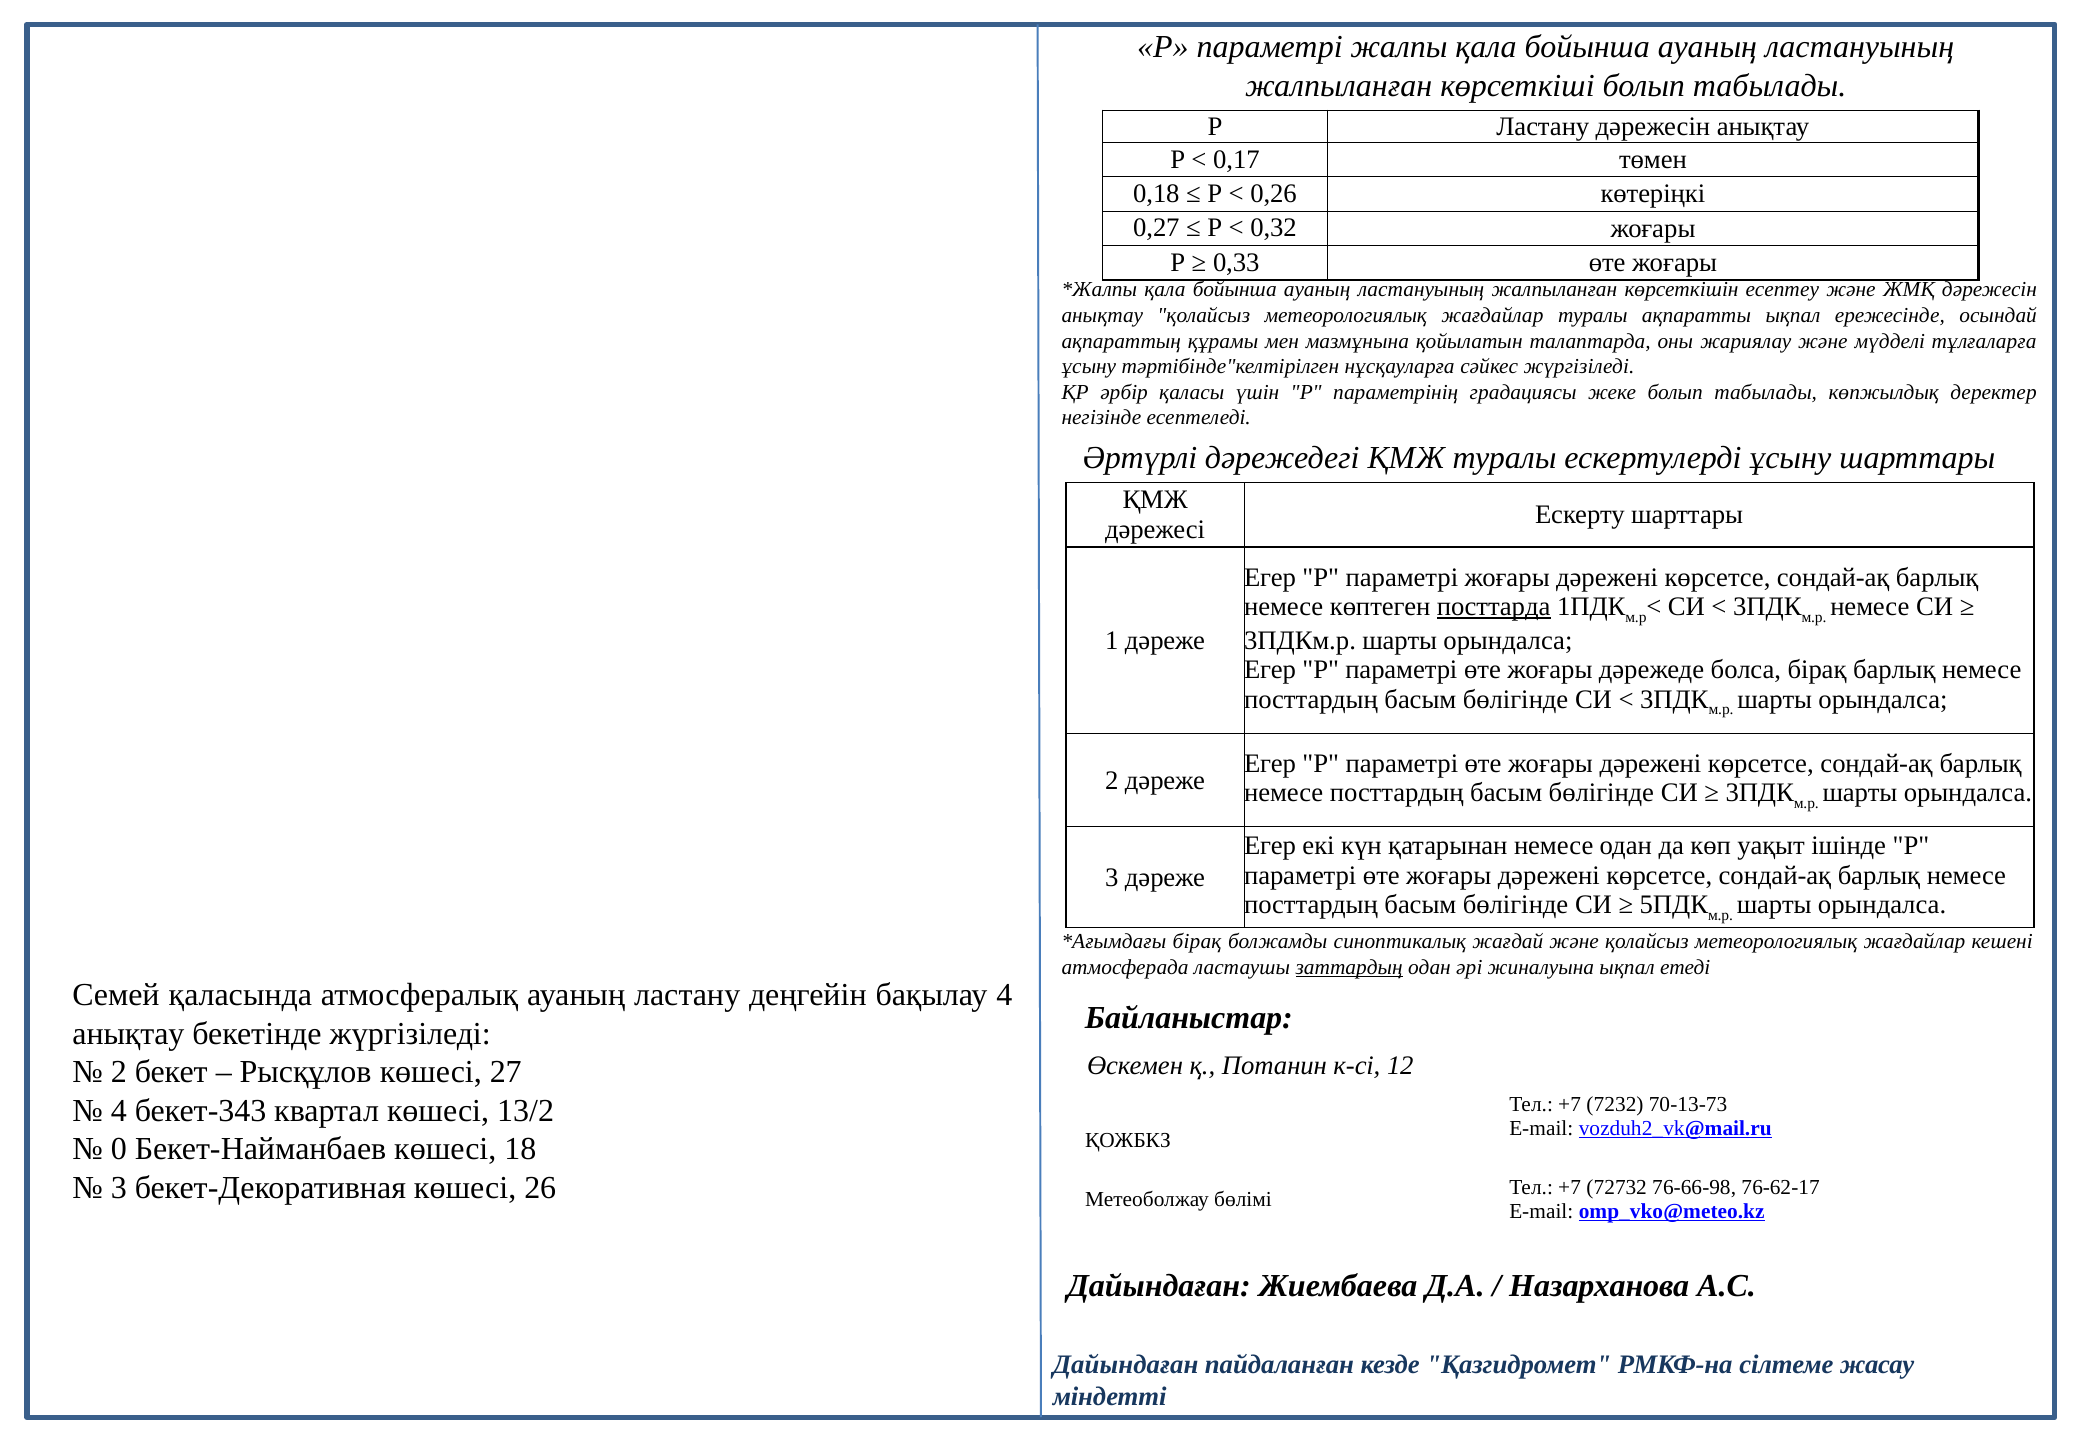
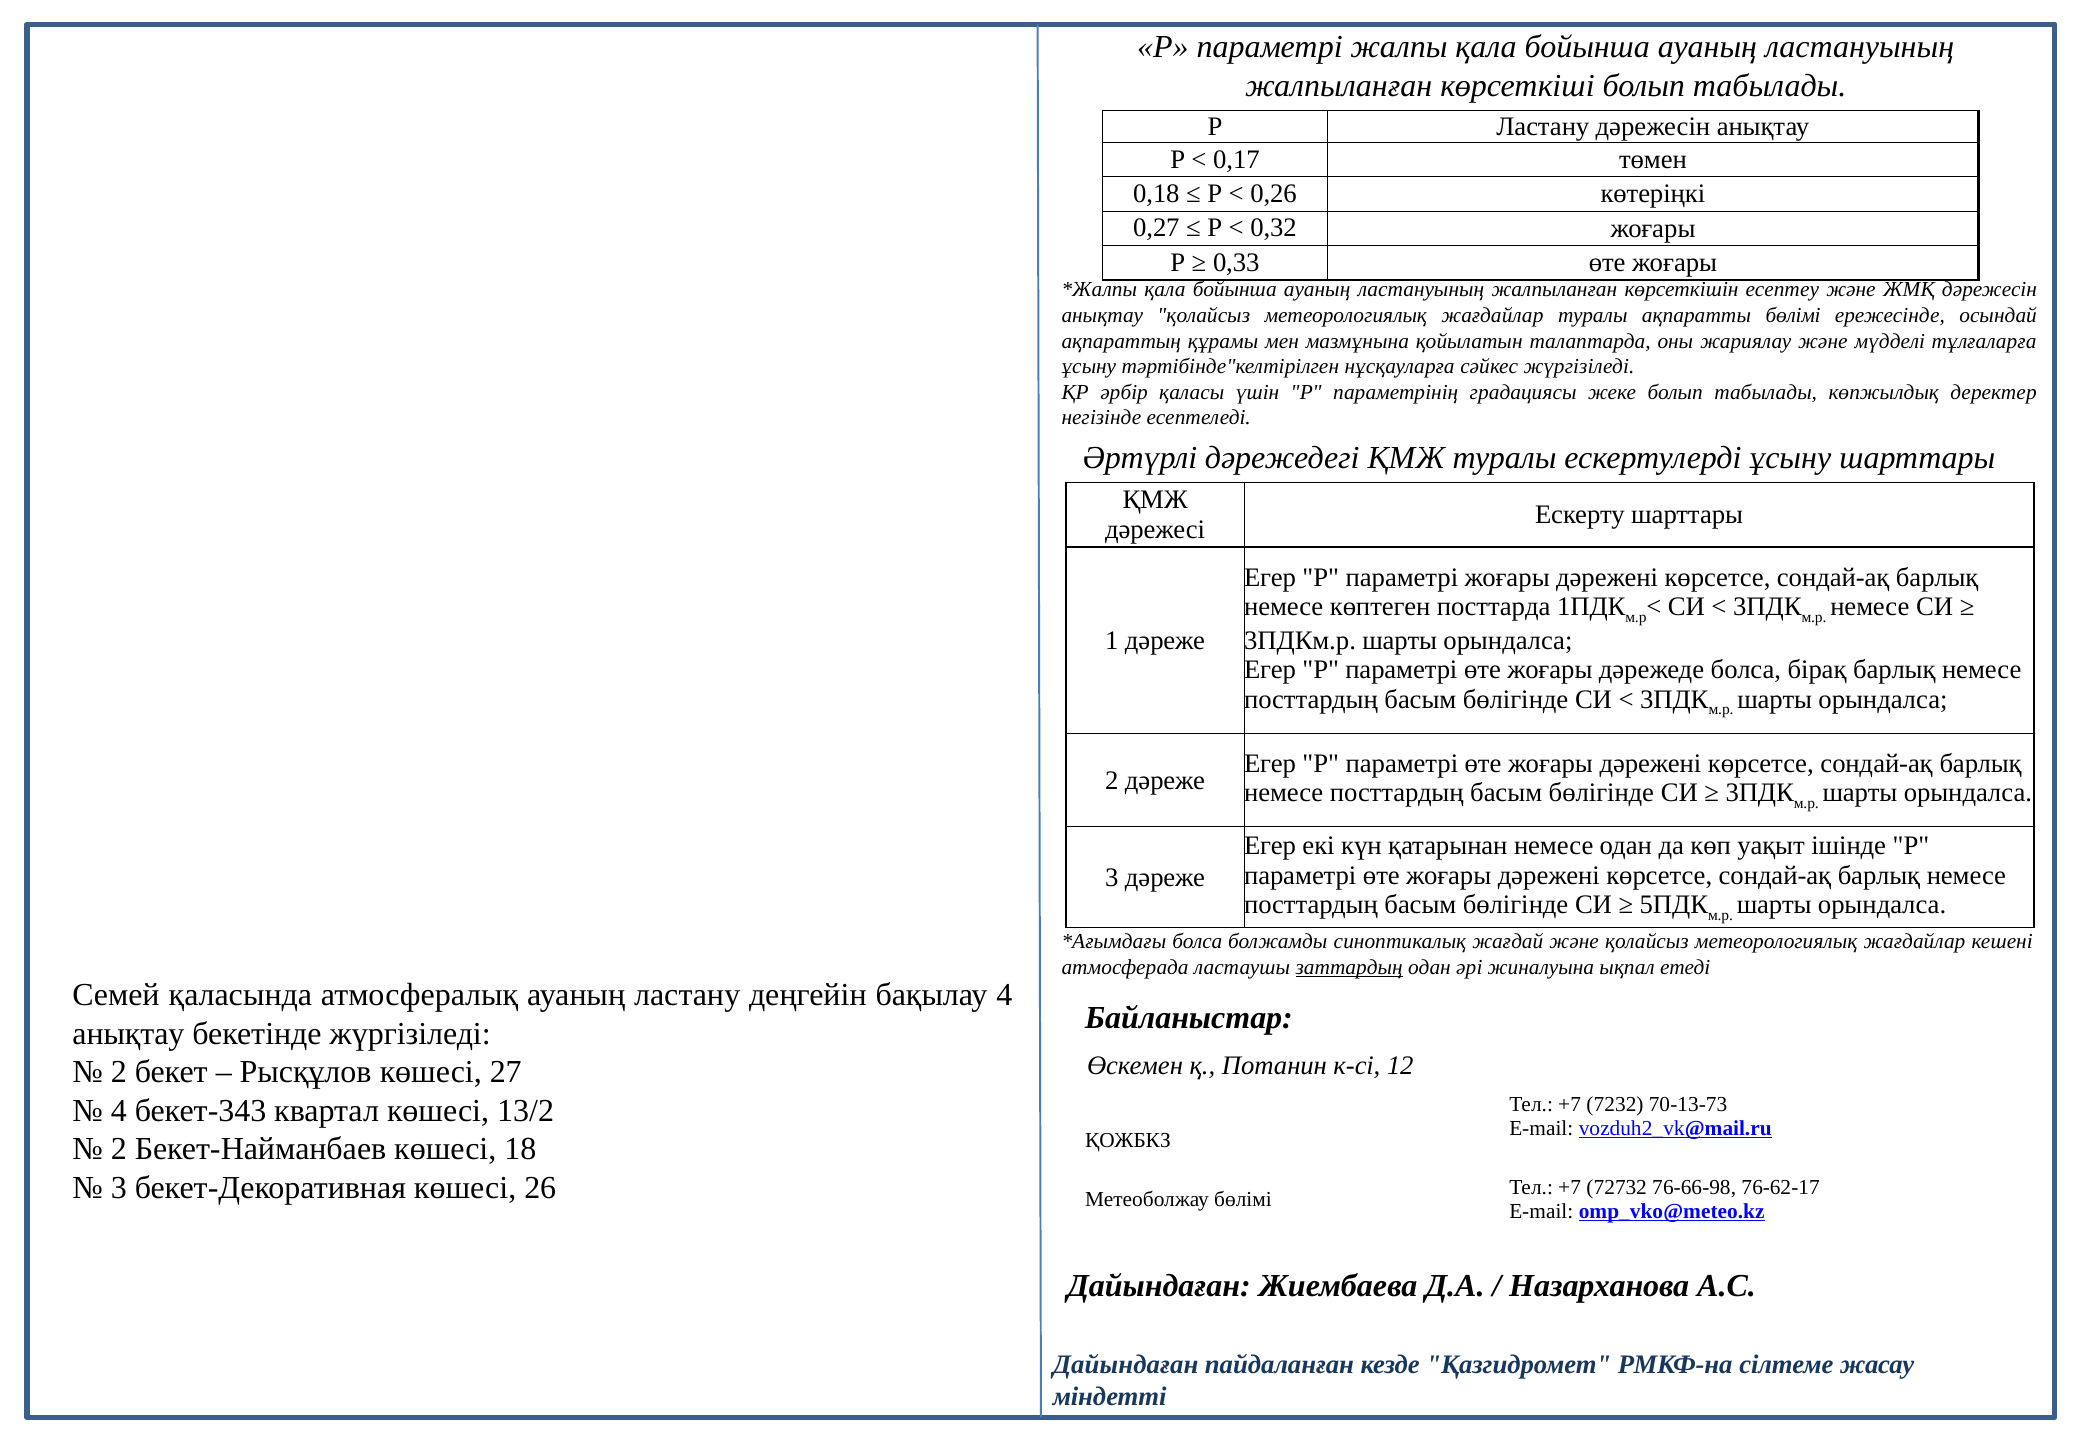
ақпаратты ықпал: ықпал -> бөлімі
посттарда underline: present -> none
бірақ at (1197, 941): бірақ -> болса
0 at (119, 1149): 0 -> 2
